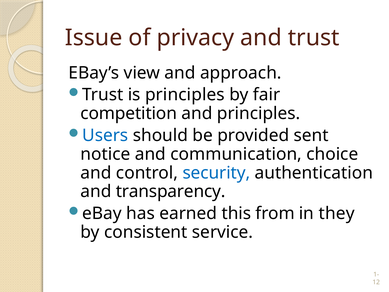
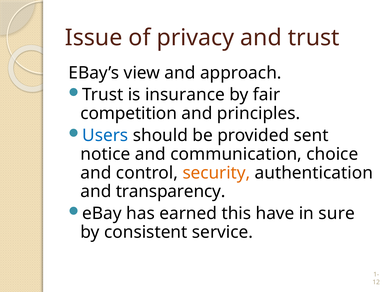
is principles: principles -> insurance
security colour: blue -> orange
from: from -> have
they: they -> sure
